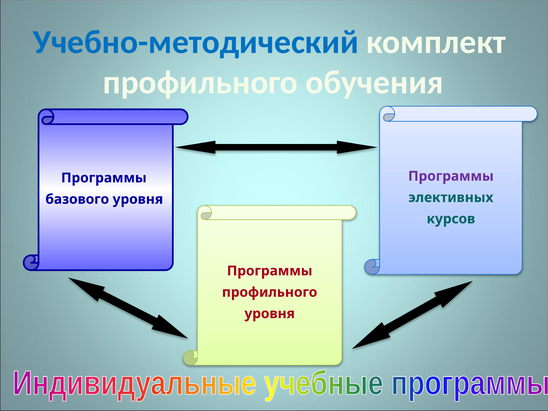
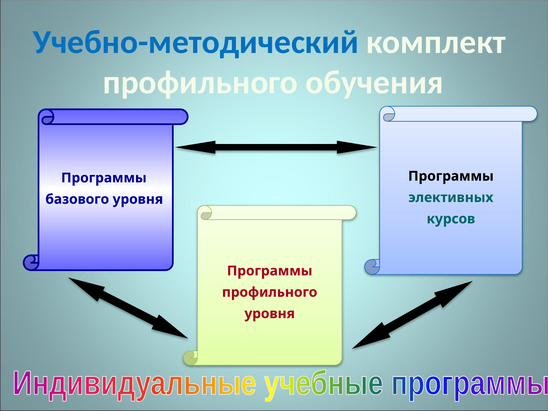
Программы at (451, 176) colour: purple -> black
